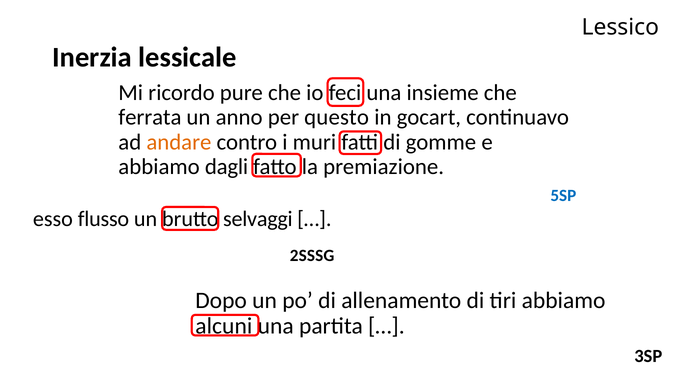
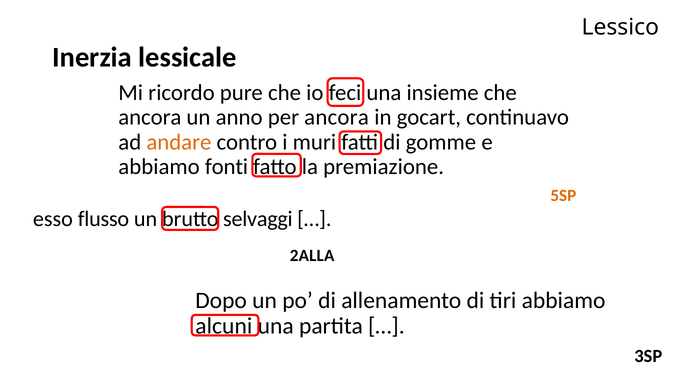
ferrata at (150, 117): ferrata -> ancora
per questo: questo -> ancora
dagli: dagli -> fonti
5SP colour: blue -> orange
2SSSG: 2SSSG -> 2ALLA
